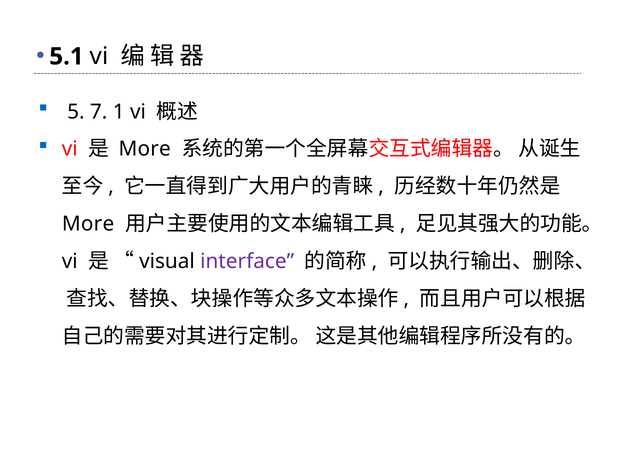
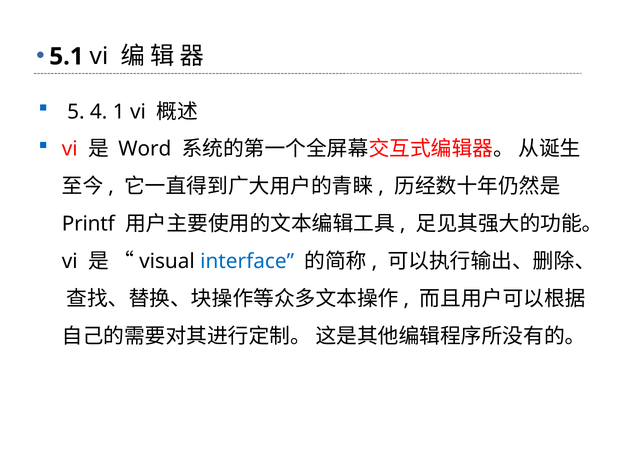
7: 7 -> 4
More at (145, 149): More -> Word
More at (88, 224): More -> Printf
interface colour: purple -> blue
